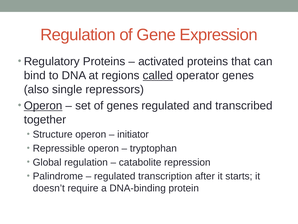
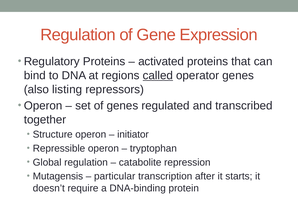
single: single -> listing
Operon at (43, 105) underline: present -> none
Palindrome: Palindrome -> Mutagensis
regulated at (115, 176): regulated -> particular
